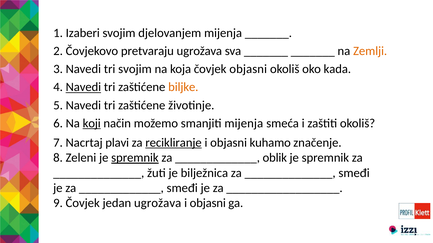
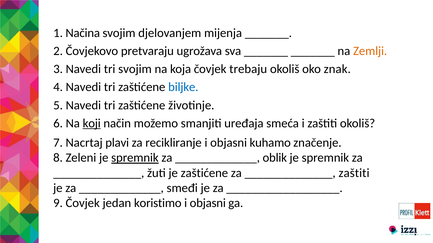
Izaberi: Izaberi -> Načina
čovjek objasni: objasni -> trebaju
kada: kada -> znak
Navedi at (83, 87) underline: present -> none
biljke colour: orange -> blue
smanjiti mijenja: mijenja -> uređaja
recikliranje underline: present -> none
je bilježnica: bilježnica -> zaštićene
smeđi at (354, 173): smeđi -> zaštiti
jedan ugrožava: ugrožava -> koristimo
